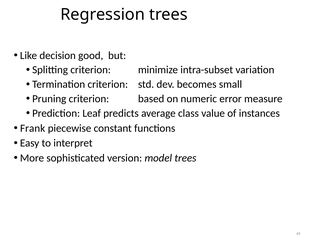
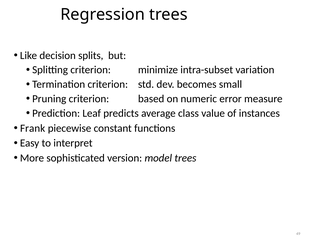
good: good -> splits
